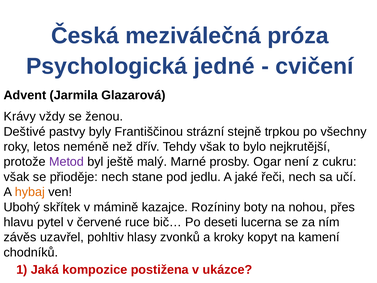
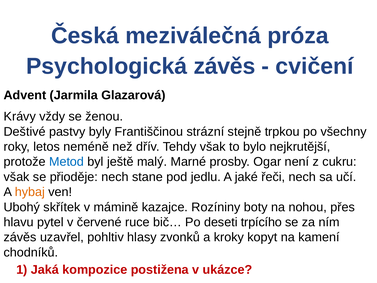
Psychologická jedné: jedné -> závěs
Metod colour: purple -> blue
lucerna: lucerna -> trpícího
